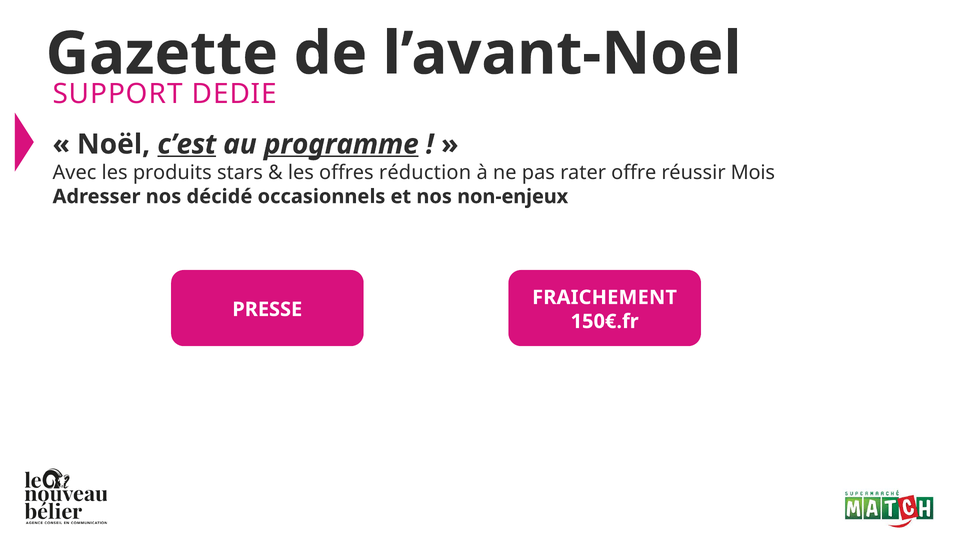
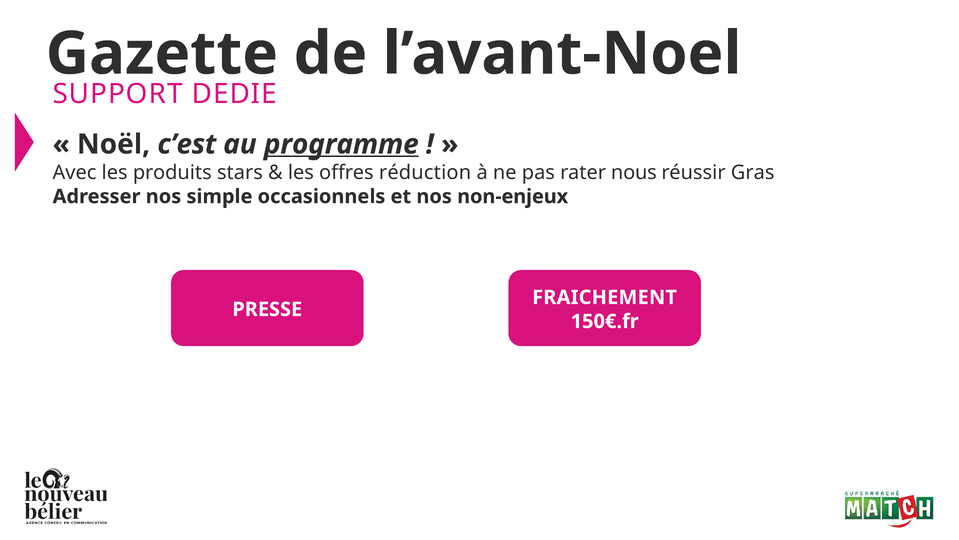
c’est underline: present -> none
offre: offre -> nous
Mois: Mois -> Gras
décidé: décidé -> simple
